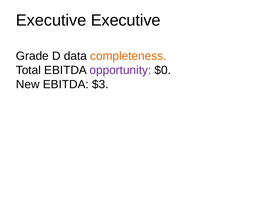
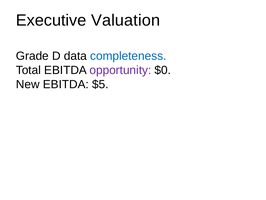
Executive Executive: Executive -> Valuation
completeness colour: orange -> blue
$3: $3 -> $5
